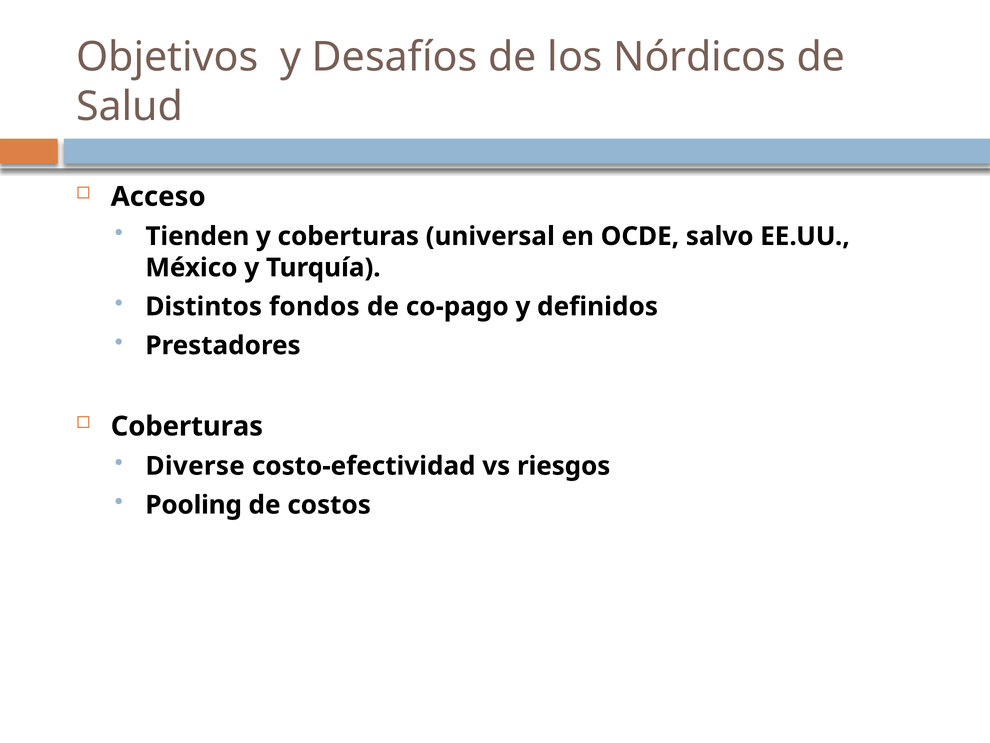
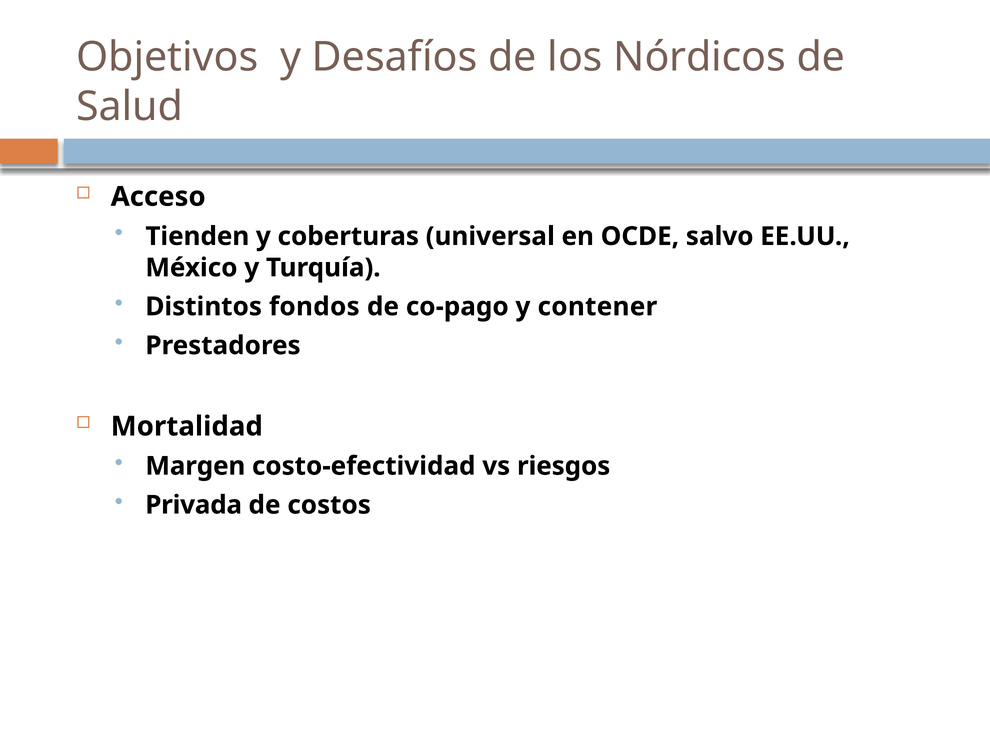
definidos: definidos -> contener
Coberturas at (187, 426): Coberturas -> Mortalidad
Diverse: Diverse -> Margen
Pooling: Pooling -> Privada
